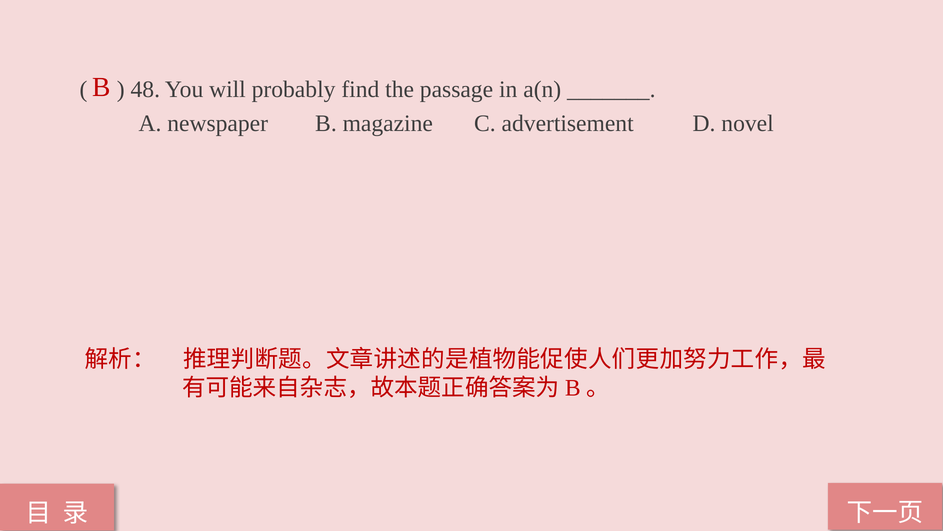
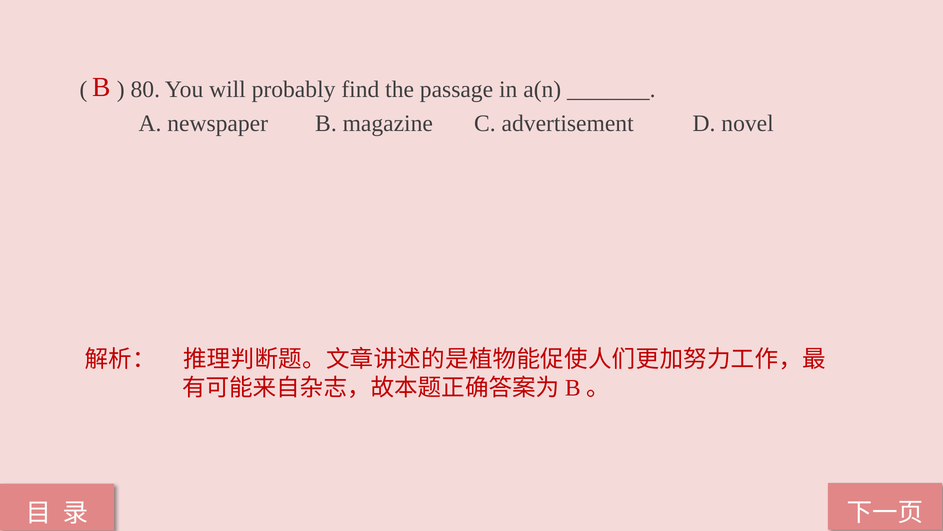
48: 48 -> 80
